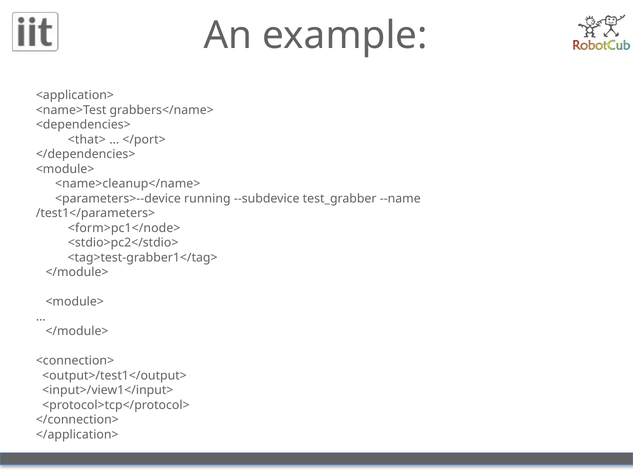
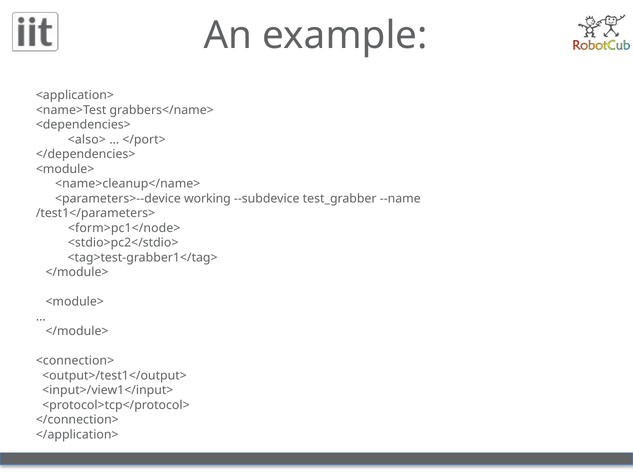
<that>: <that> -> <also>
running: running -> working
